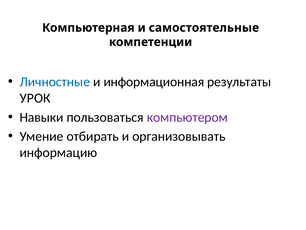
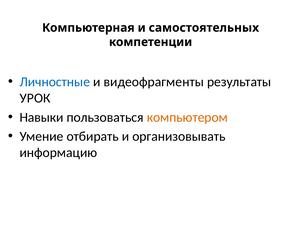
самостоятельные: самостоятельные -> самостоятельных
информационная: информационная -> видеофрагменты
компьютером colour: purple -> orange
